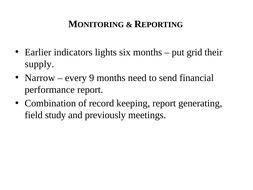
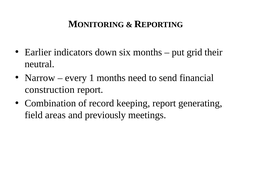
lights: lights -> down
supply: supply -> neutral
9: 9 -> 1
performance: performance -> construction
study: study -> areas
